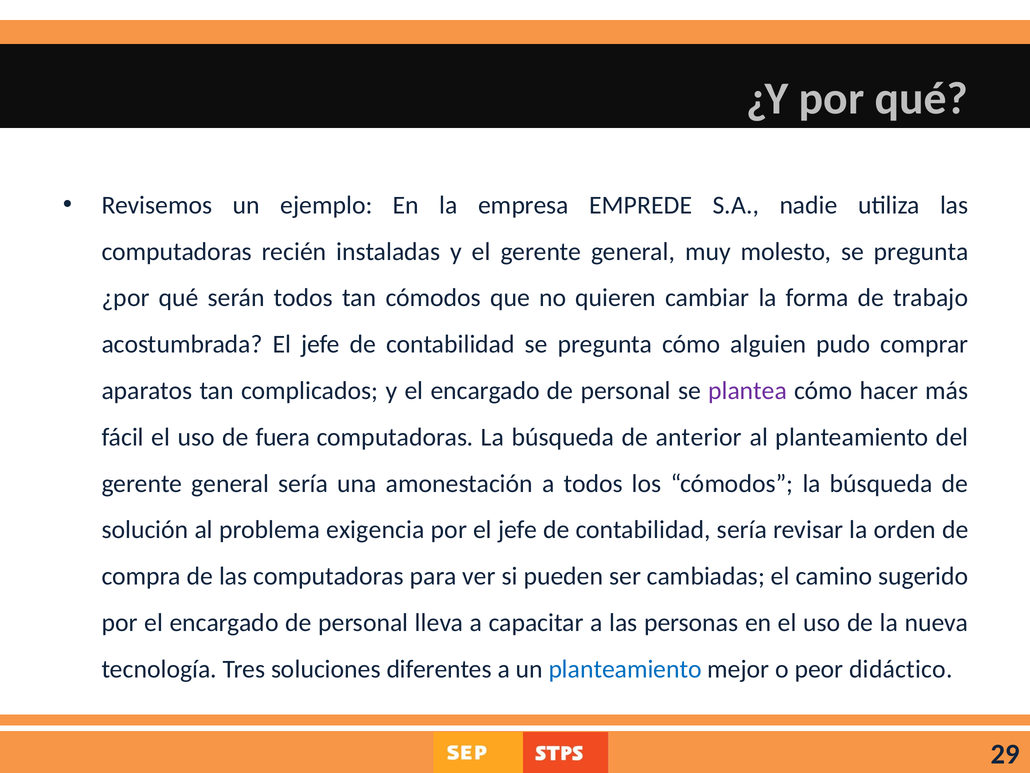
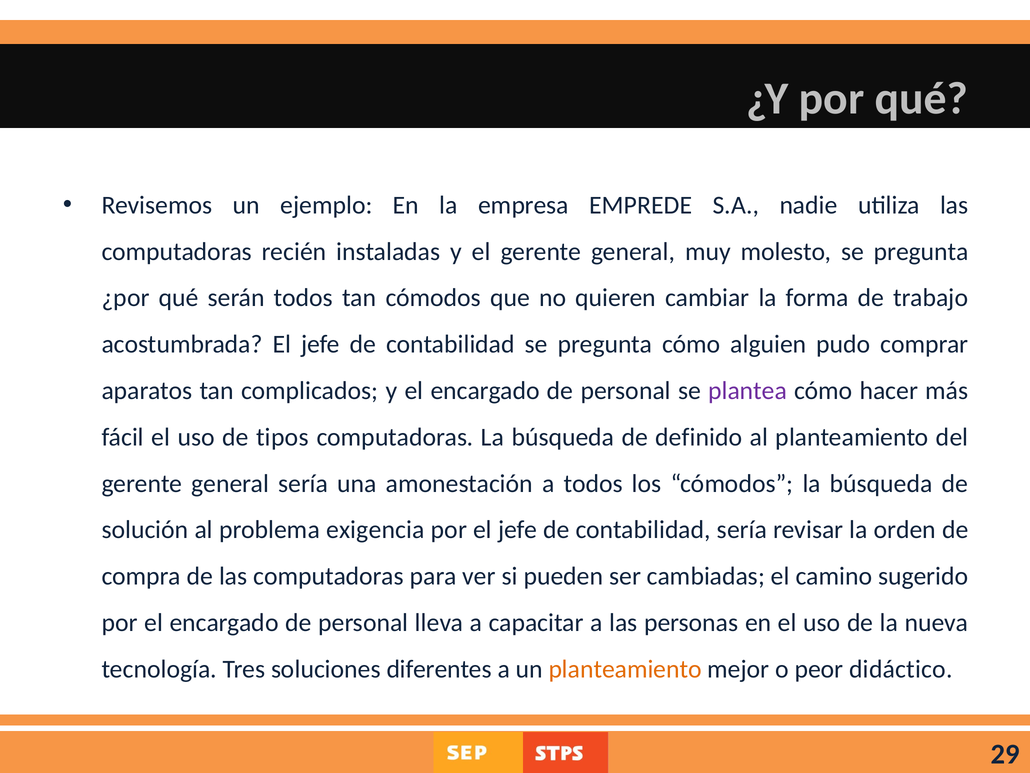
fuera: fuera -> tipos
anterior: anterior -> definido
planteamiento at (625, 669) colour: blue -> orange
